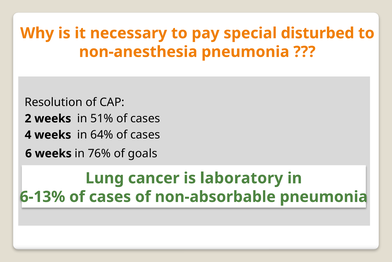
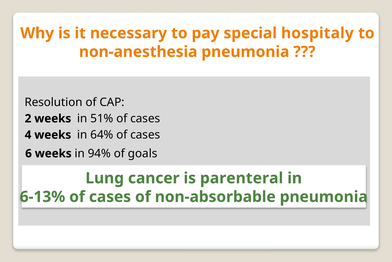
disturbed: disturbed -> hospitaly
76%: 76% -> 94%
laboratory: laboratory -> parenteral
